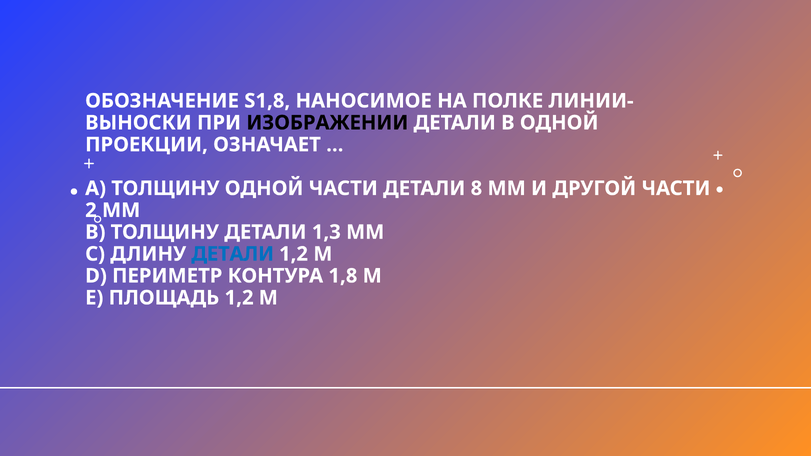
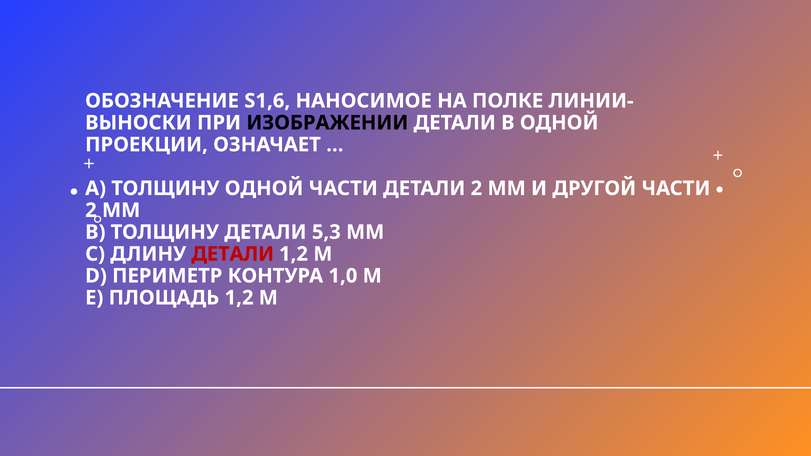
S1,8: S1,8 -> S1,6
ДЕТАЛИ 8: 8 -> 2
1,3: 1,3 -> 5,3
ДЕТАЛИ at (233, 254) colour: blue -> red
1,8: 1,8 -> 1,0
